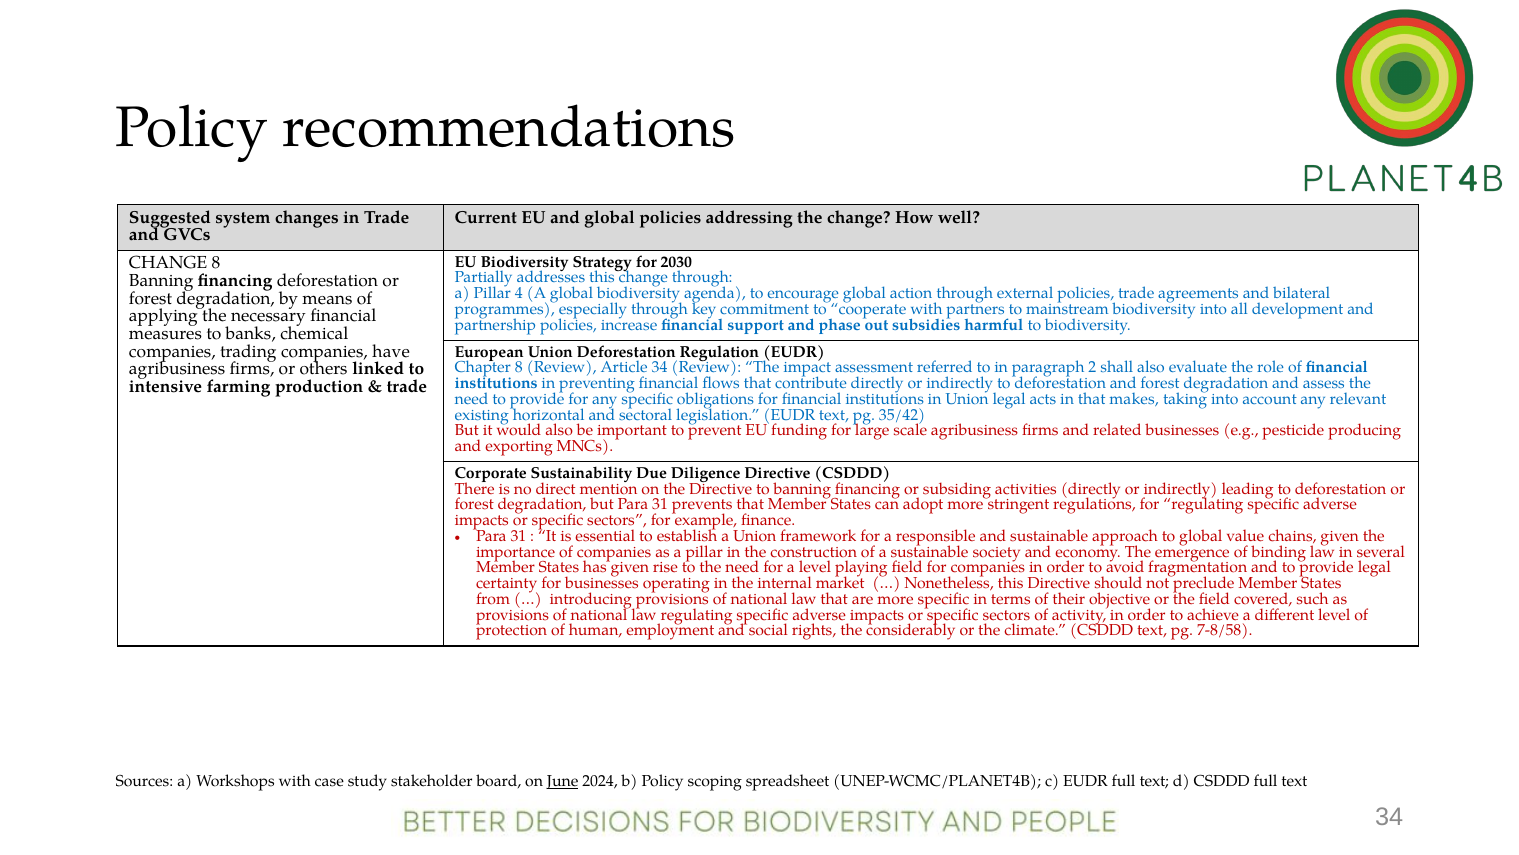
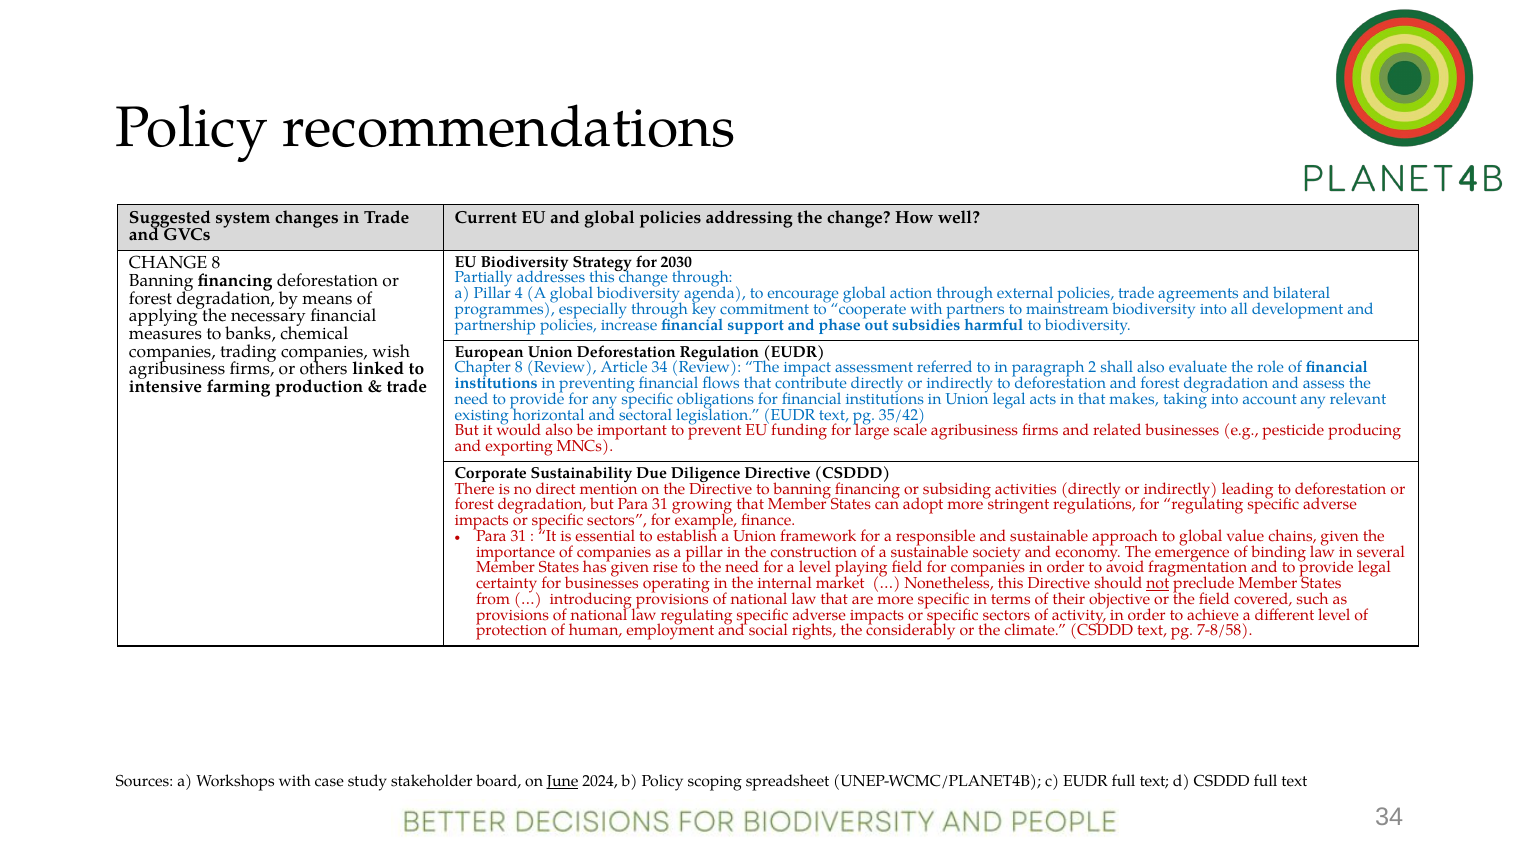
have: have -> wish
prevents: prevents -> growing
not underline: none -> present
